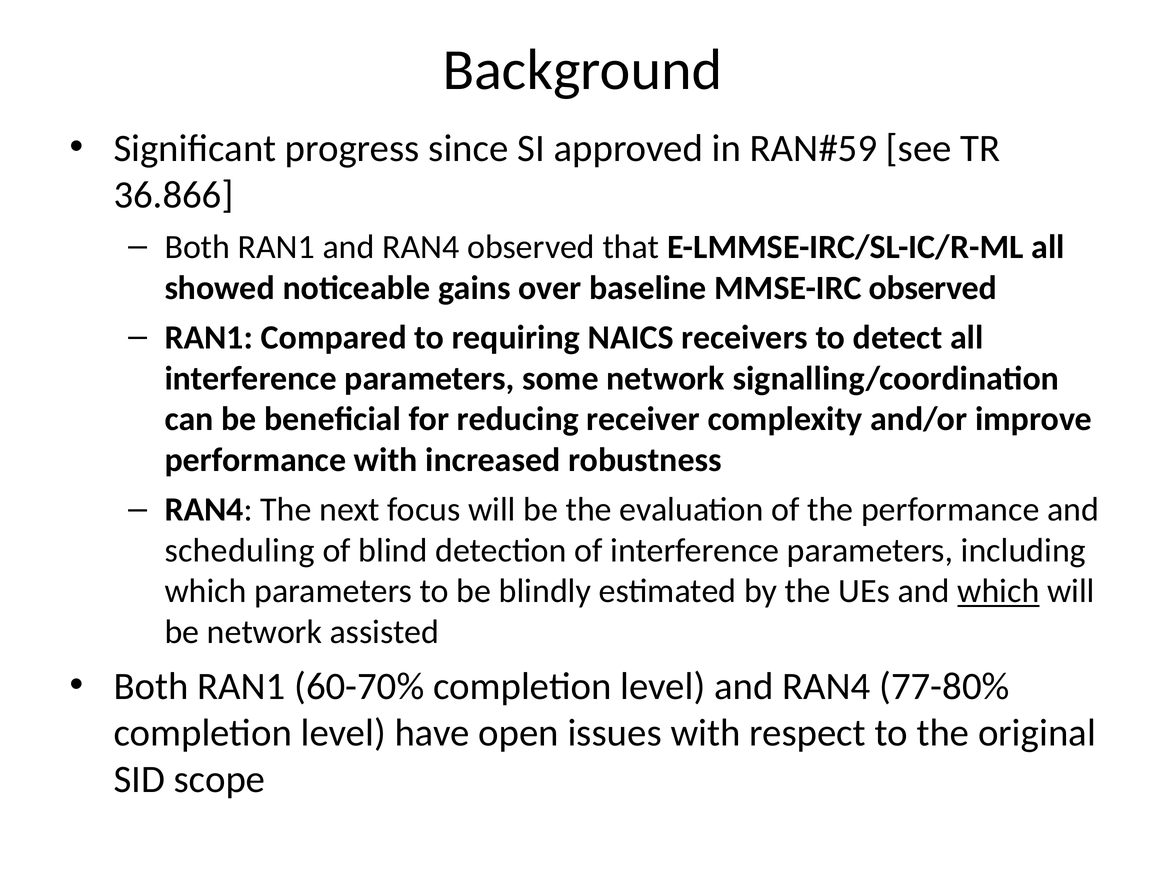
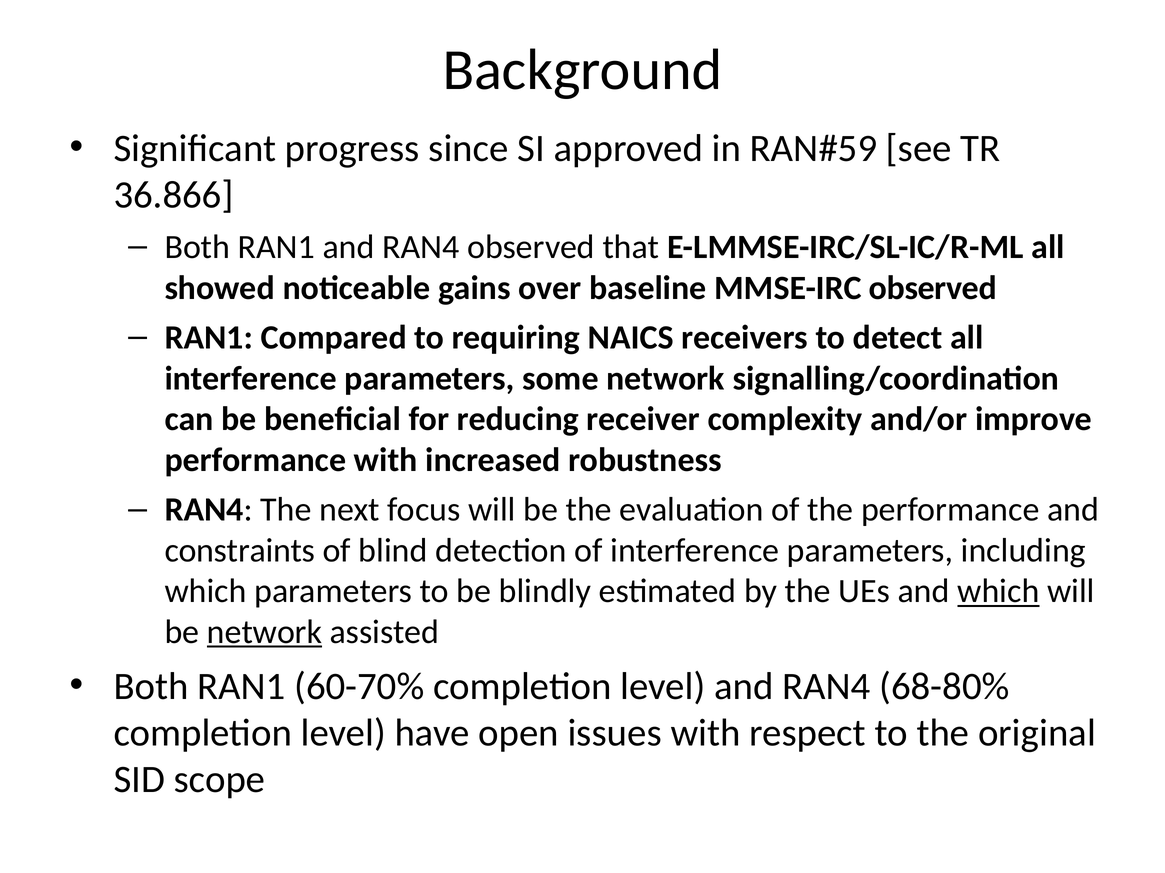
scheduling: scheduling -> constraints
network at (264, 633) underline: none -> present
77-80%: 77-80% -> 68-80%
